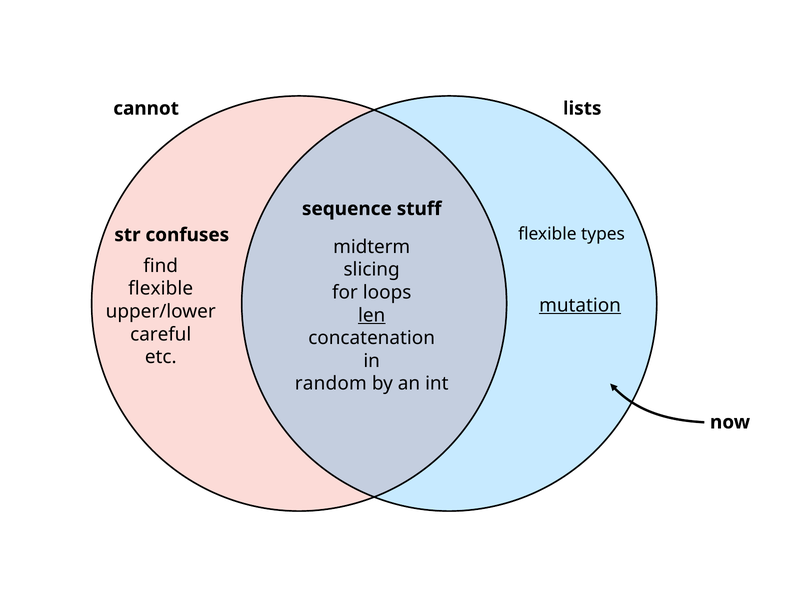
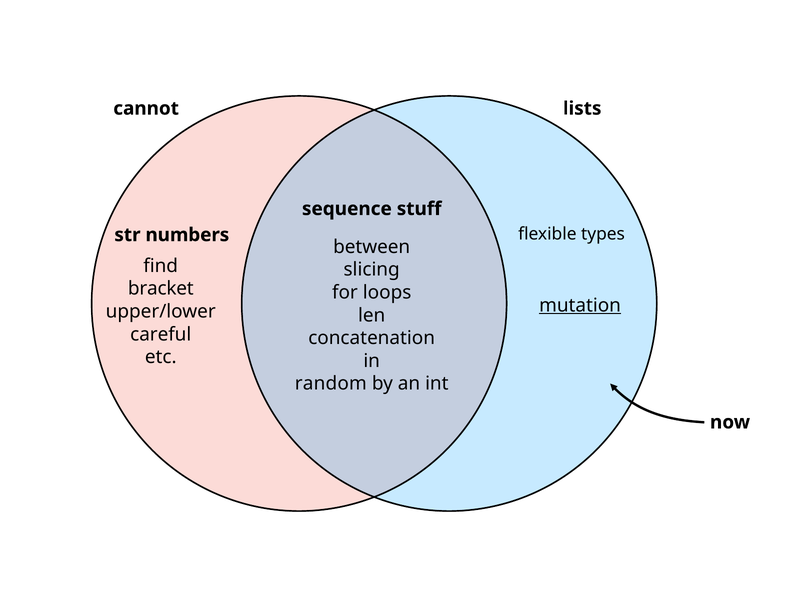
confuses: confuses -> numbers
midterm: midterm -> between
flexible at (161, 289): flexible -> bracket
len underline: present -> none
